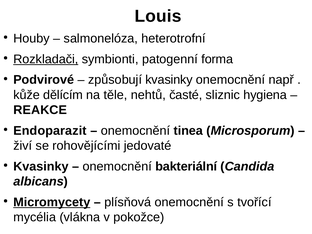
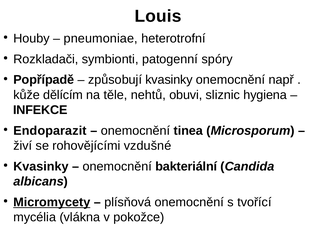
salmonelóza: salmonelóza -> pneumoniae
Rozkladači underline: present -> none
forma: forma -> spóry
Podvirové: Podvirové -> Popřípadě
časté: časté -> obuvi
REAKCE: REAKCE -> INFEKCE
jedovaté: jedovaté -> vzdušné
